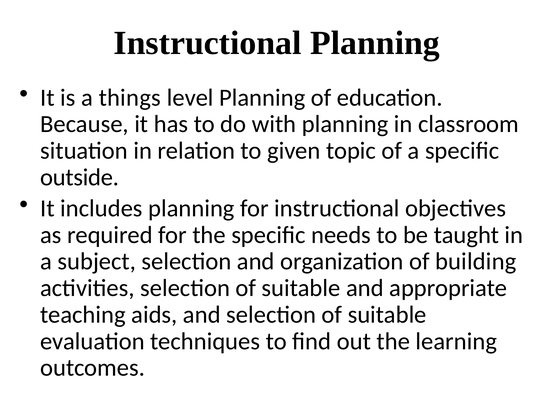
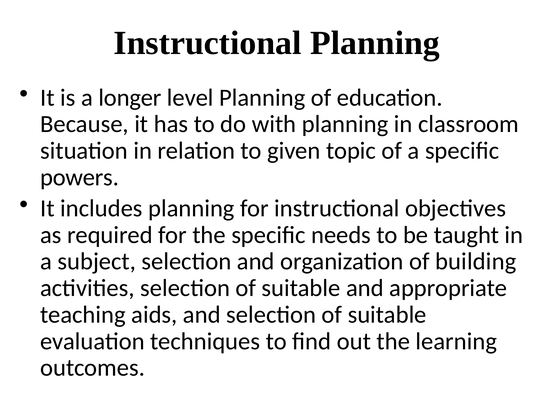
things: things -> longer
outside: outside -> powers
